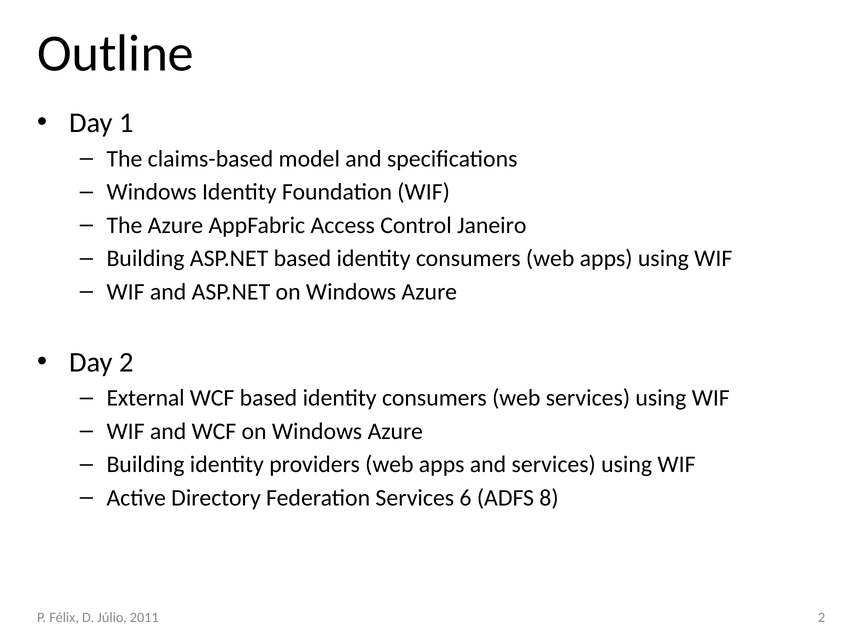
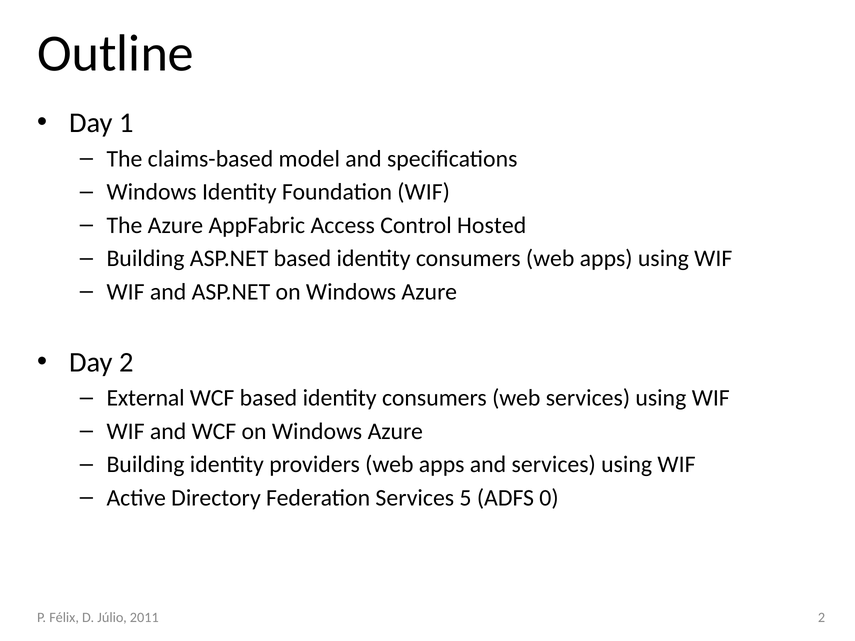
Janeiro: Janeiro -> Hosted
6: 6 -> 5
8: 8 -> 0
